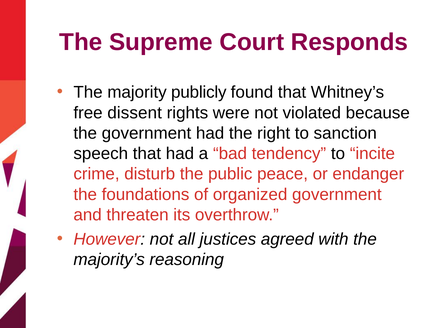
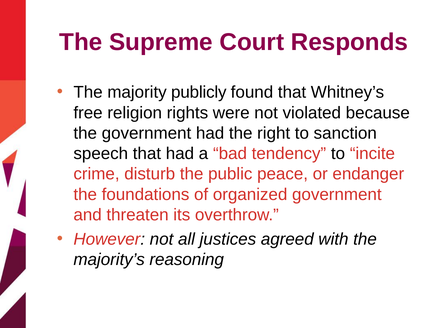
dissent: dissent -> religion
